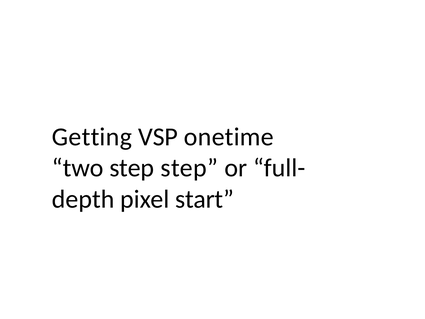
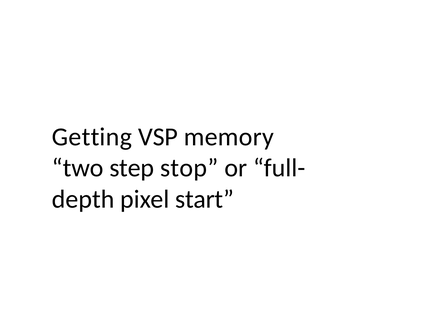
onetime: onetime -> memory
step step: step -> stop
